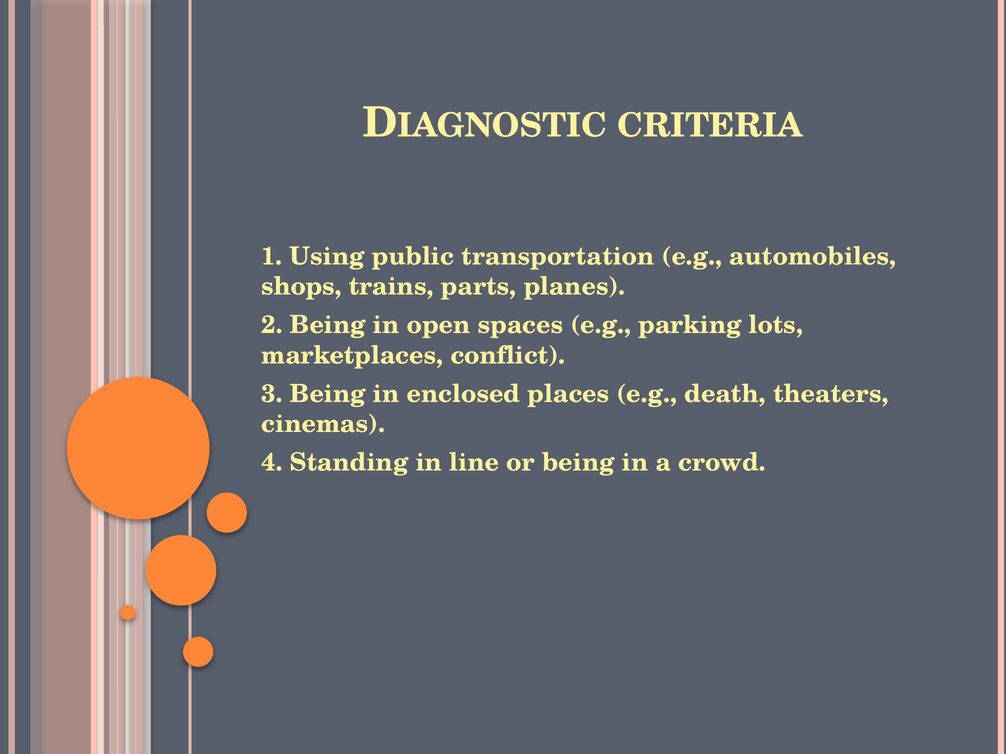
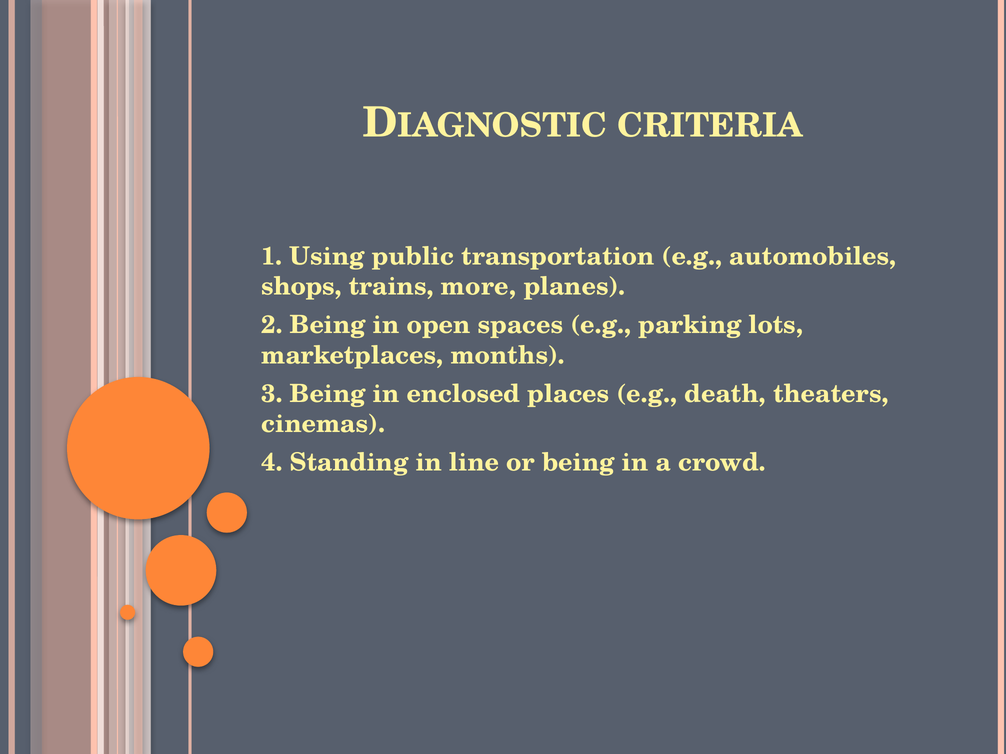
parts: parts -> more
conflict: conflict -> months
